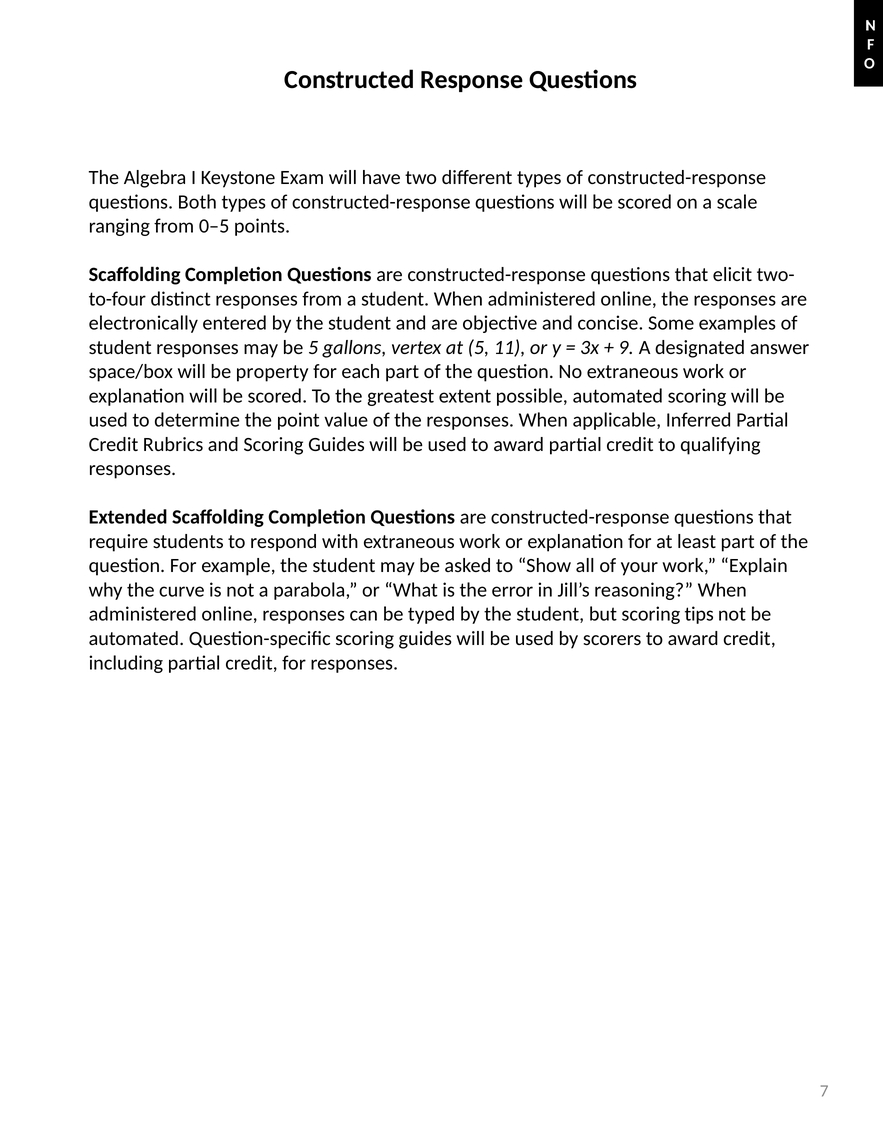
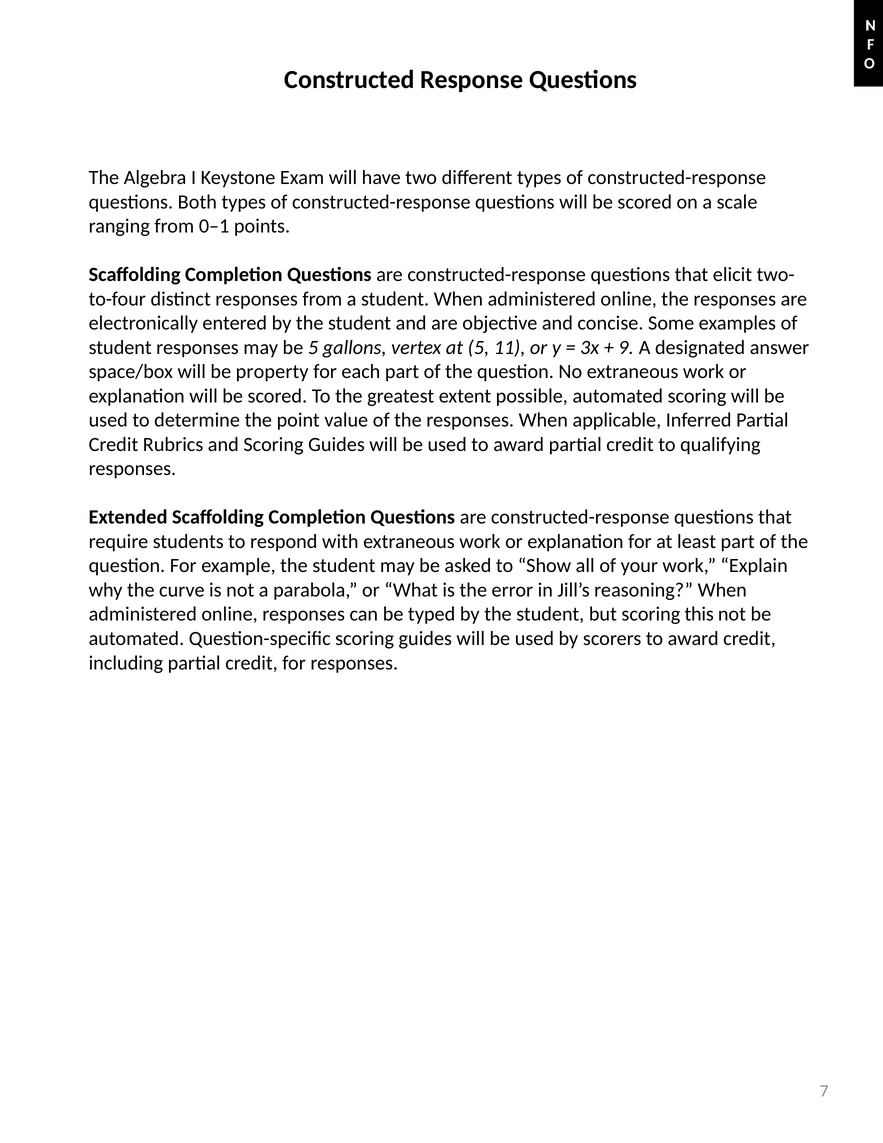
0–5: 0–5 -> 0–1
tips: tips -> this
